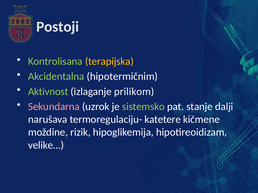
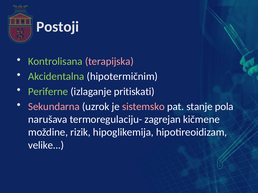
terapijska colour: yellow -> pink
Aktivnost: Aktivnost -> Periferne
prilikom: prilikom -> pritiskati
sistemsko colour: light green -> pink
dalji: dalji -> pola
katetere: katetere -> zagrejan
